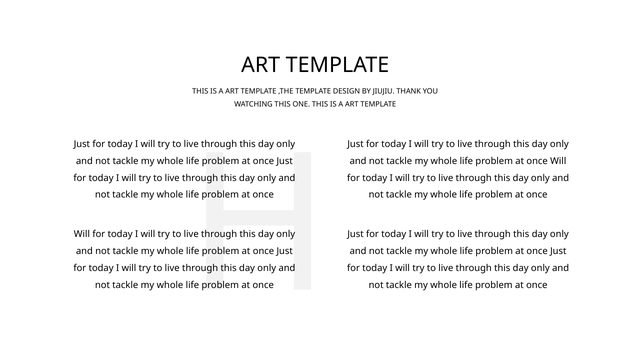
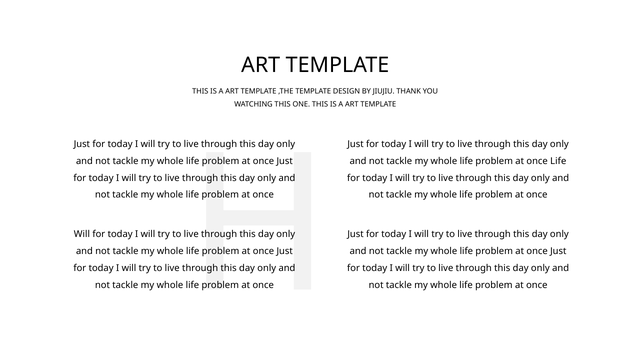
Will at (558, 161): Will -> Life
